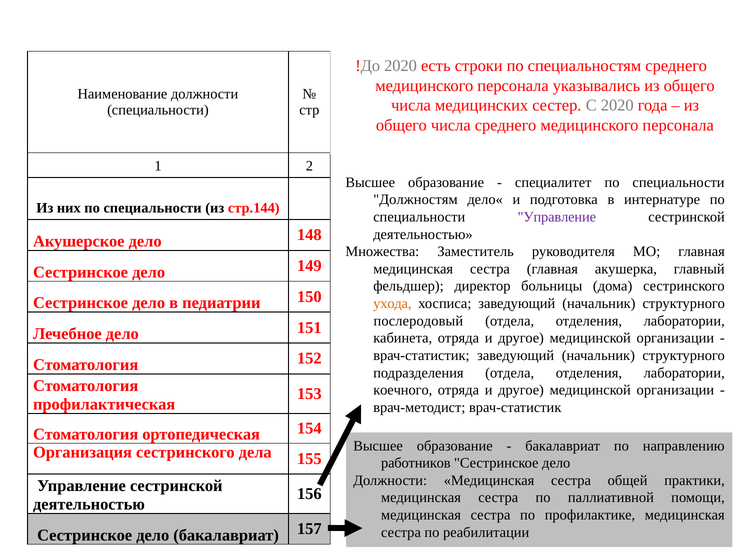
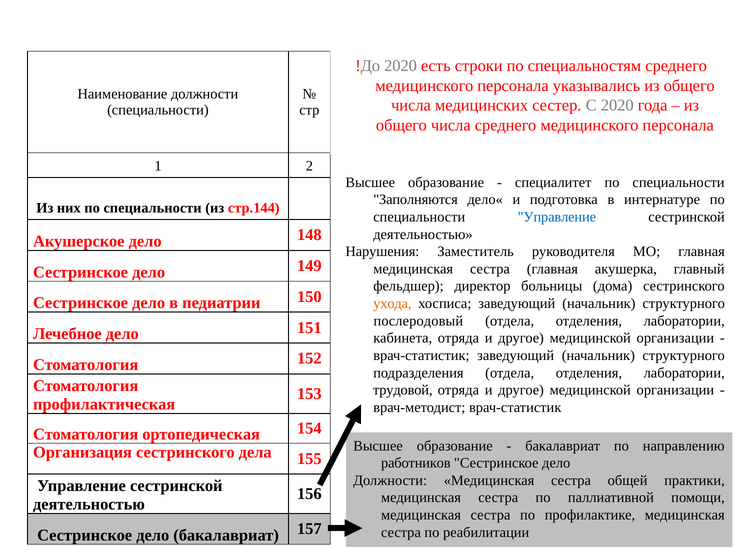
Должностям: Должностям -> Заполняются
Управление at (557, 217) colour: purple -> blue
Множества: Множества -> Нарушения
коечного: коечного -> трудовой
